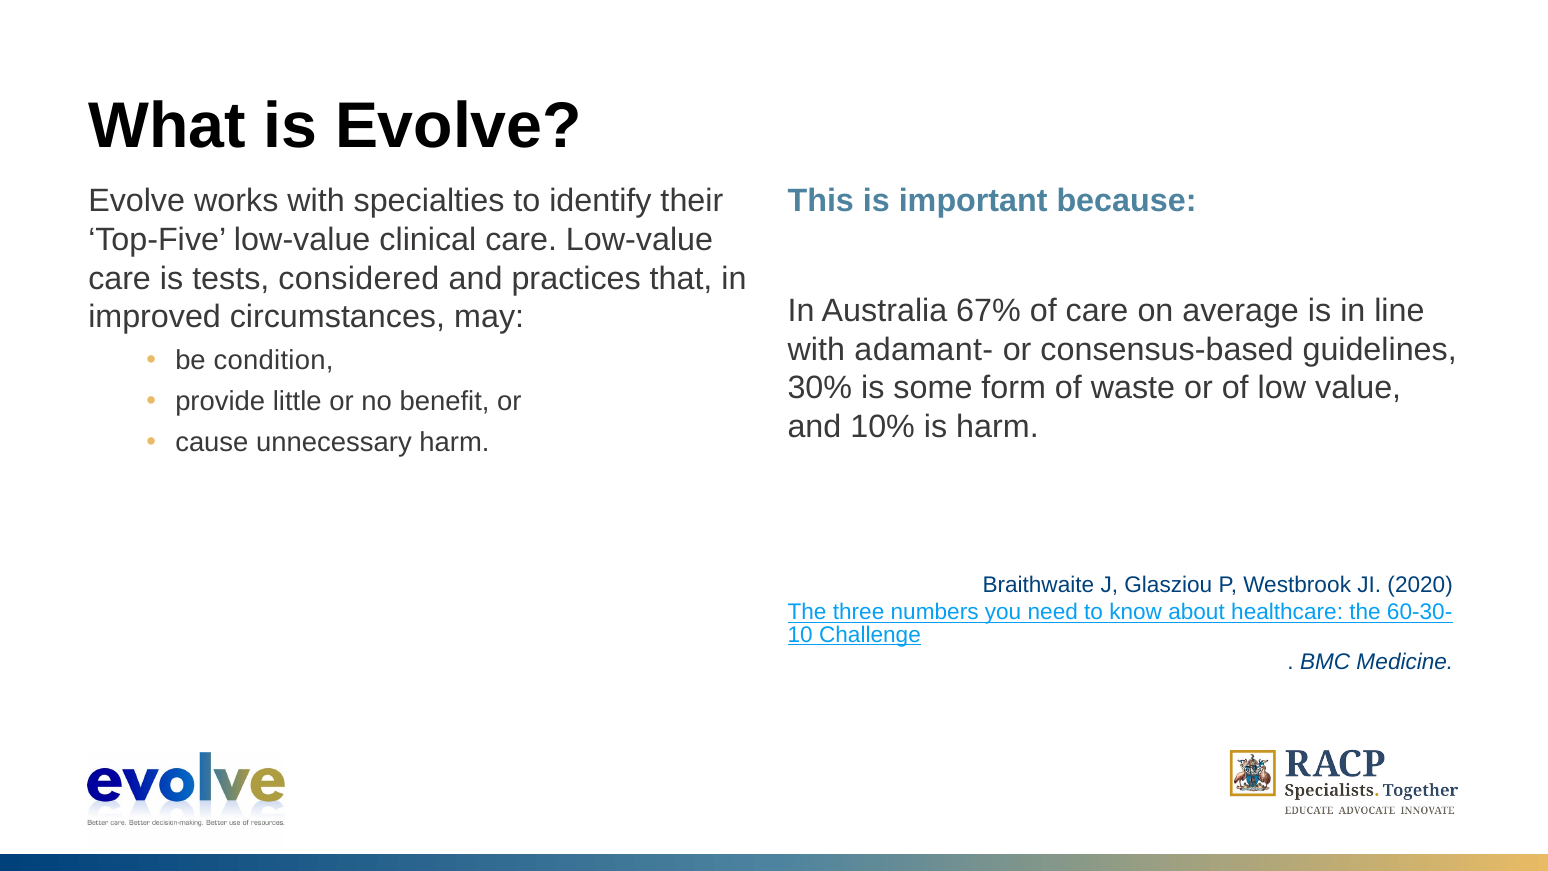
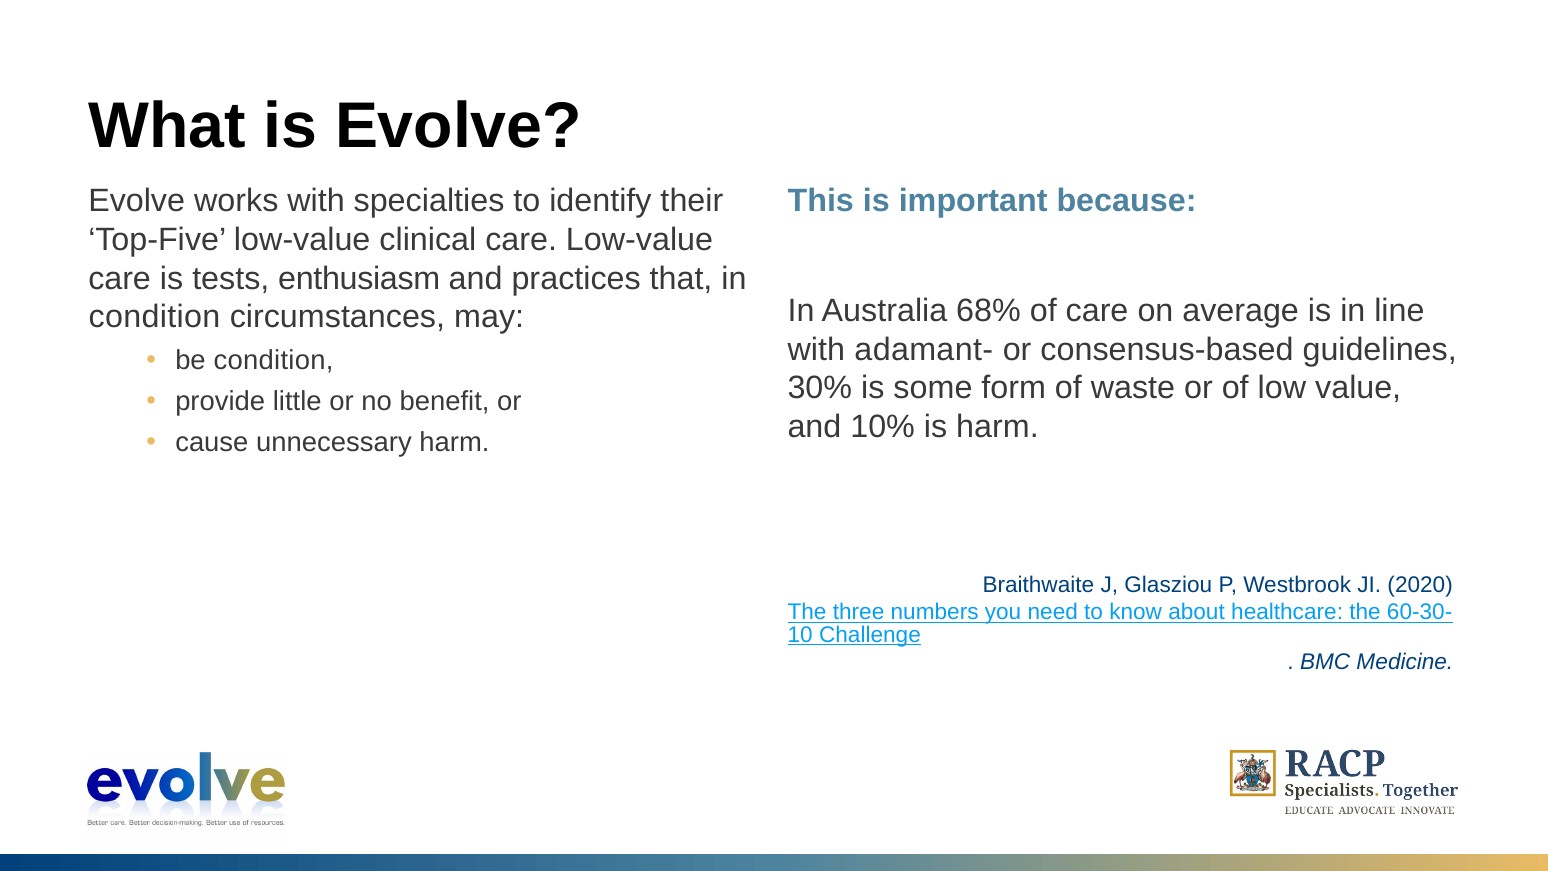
considered: considered -> enthusiasm
67%: 67% -> 68%
improved at (155, 317): improved -> condition
